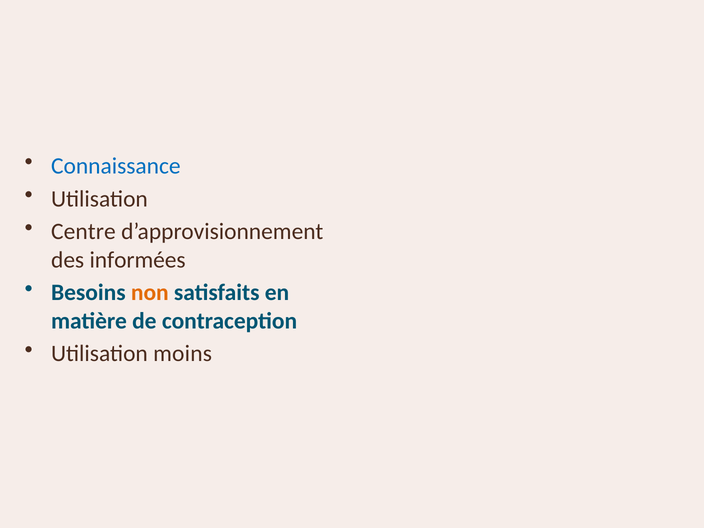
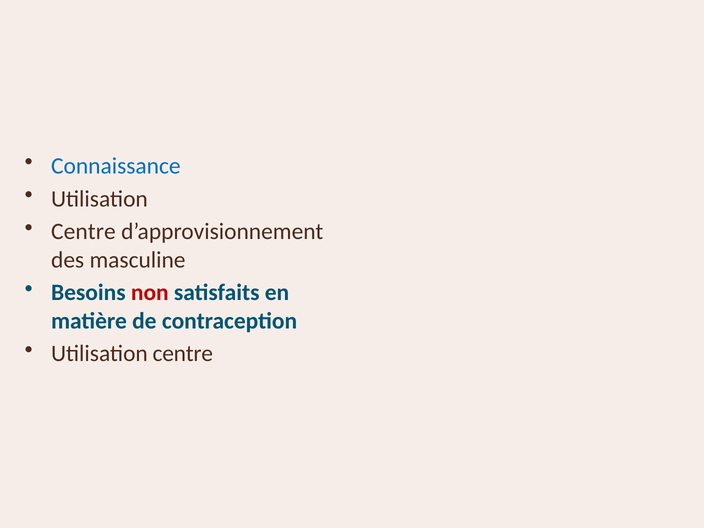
informées: informées -> masculine
non colour: orange -> red
Utilisation moins: moins -> centre
